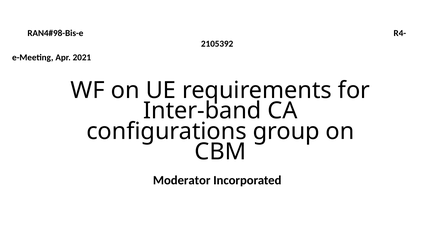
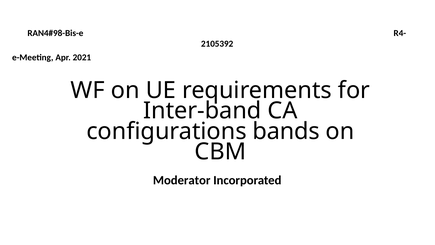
group: group -> bands
